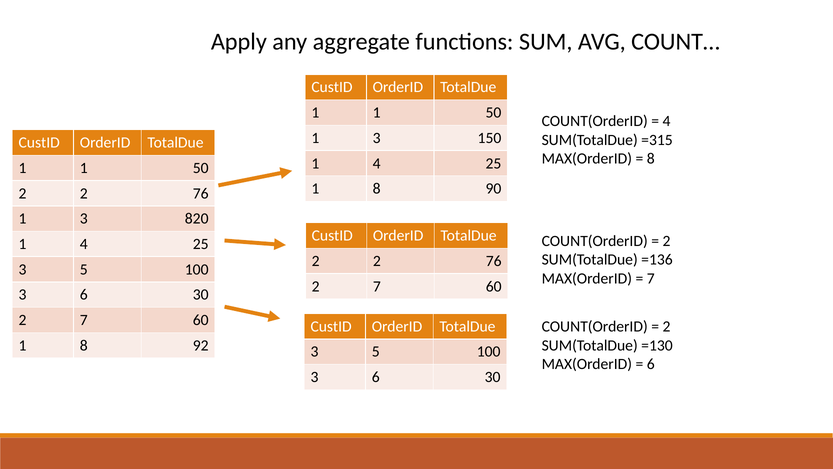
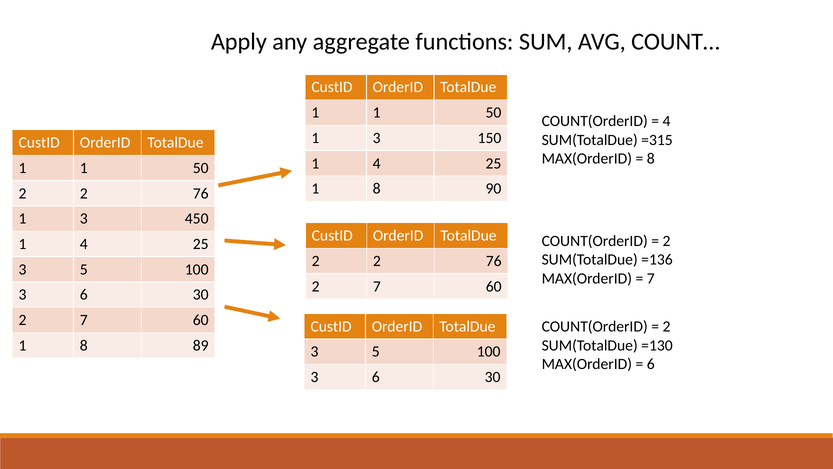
820: 820 -> 450
92: 92 -> 89
